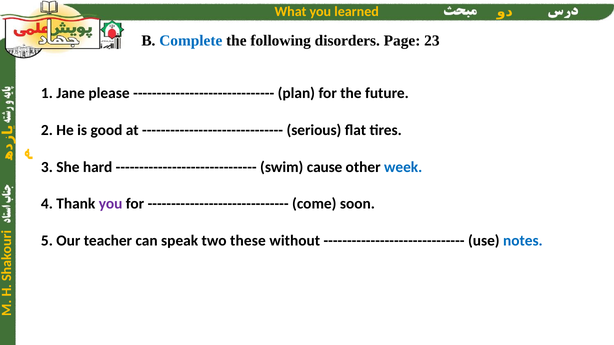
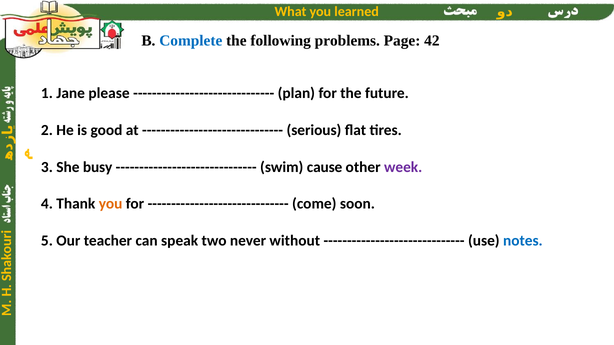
disorders: disorders -> problems
23: 23 -> 42
hard: hard -> busy
week colour: blue -> purple
you at (111, 204) colour: purple -> orange
these: these -> never
